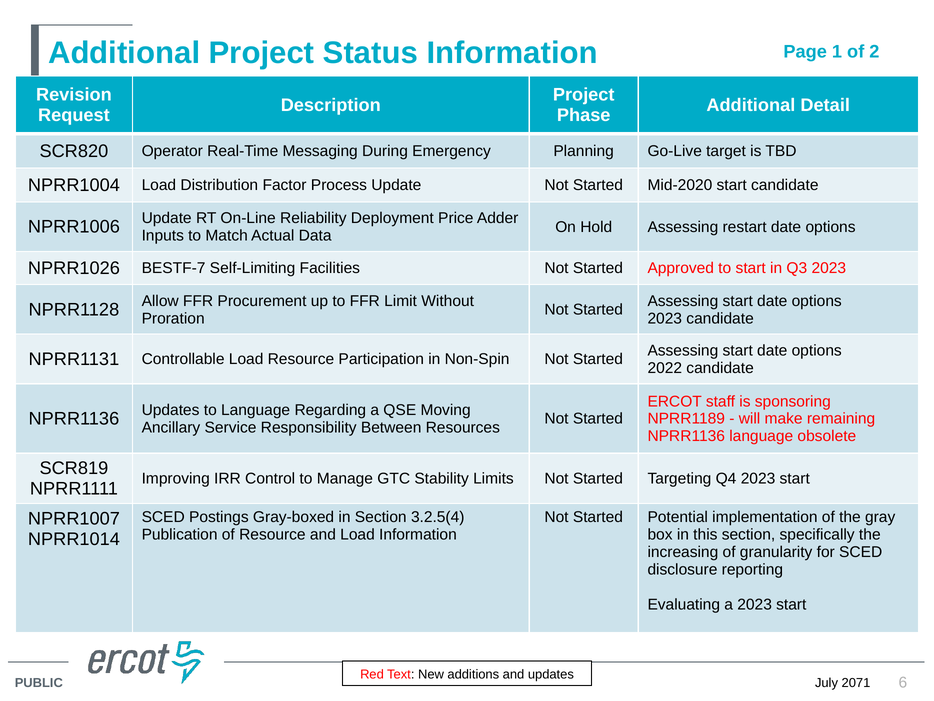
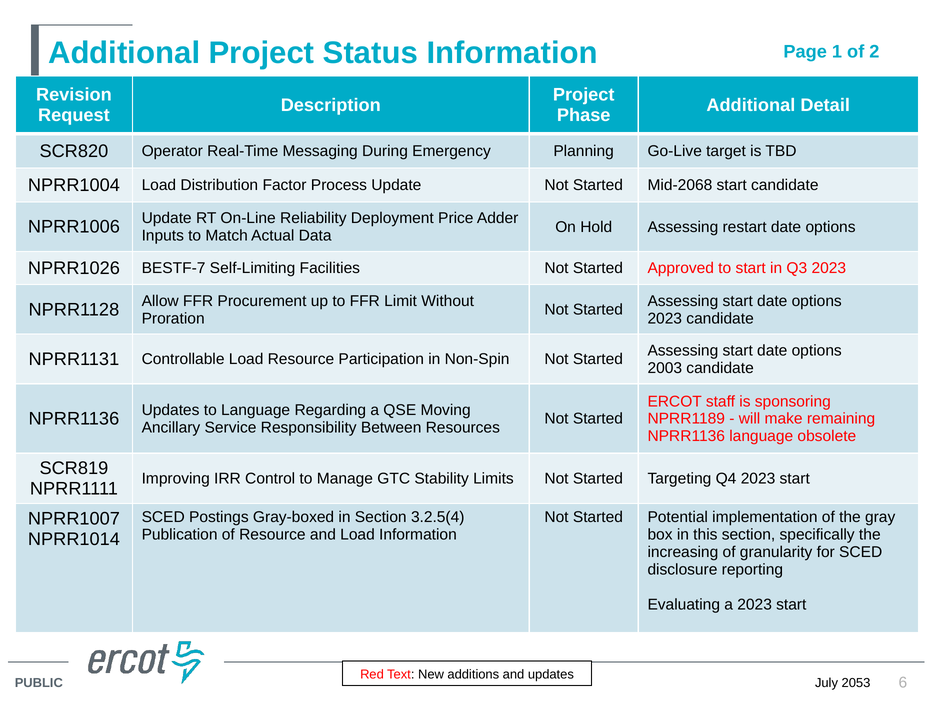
Mid-2020: Mid-2020 -> Mid-2068
2022: 2022 -> 2003
2071: 2071 -> 2053
